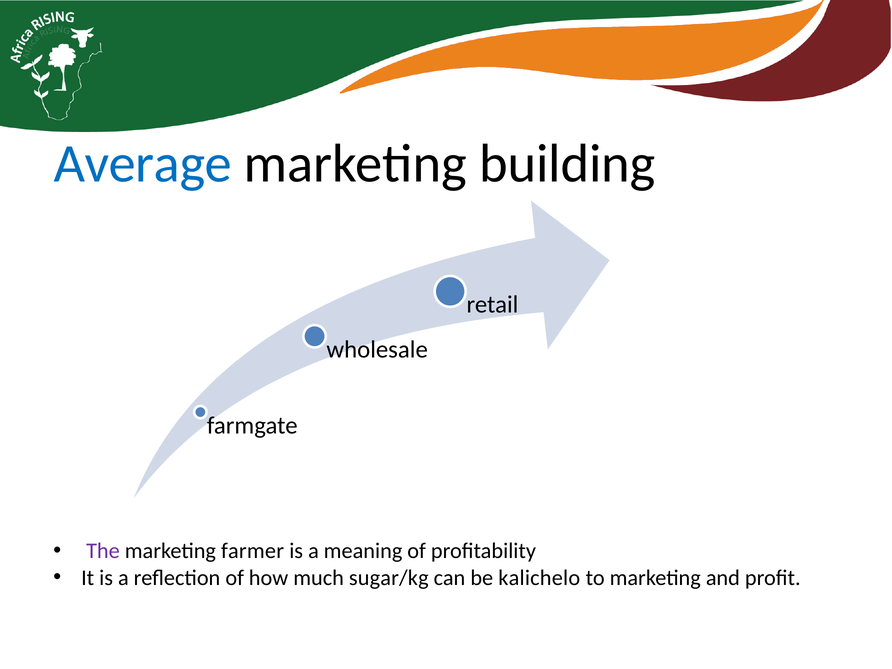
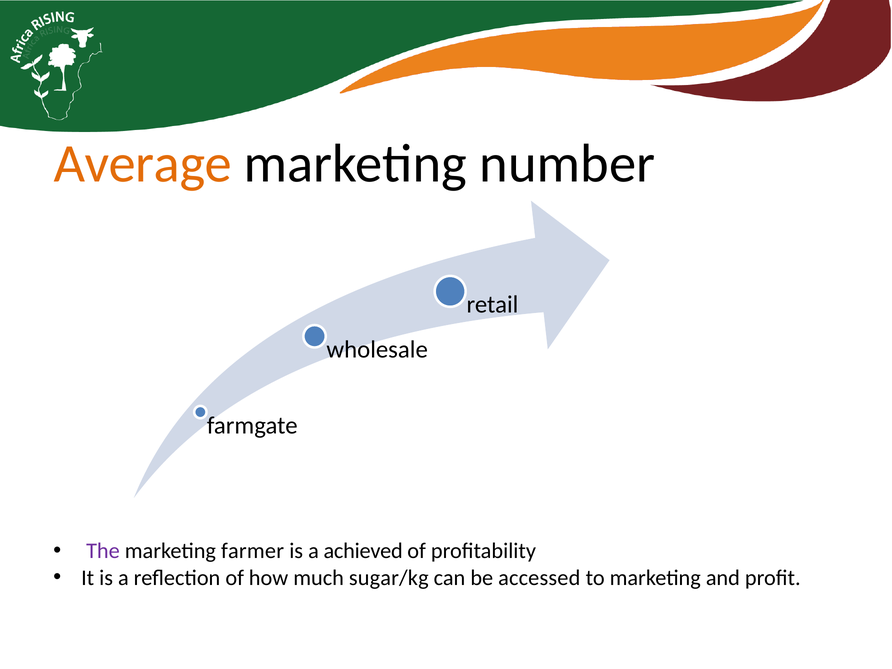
Average colour: blue -> orange
building: building -> number
meaning: meaning -> achieved
kalichelo: kalichelo -> accessed
